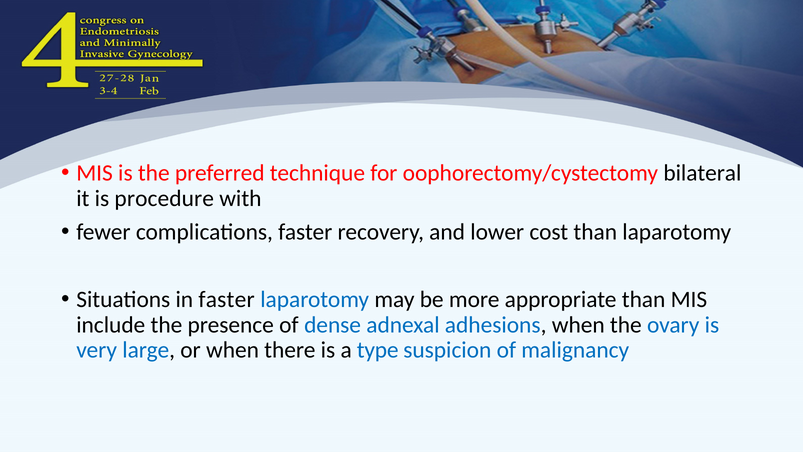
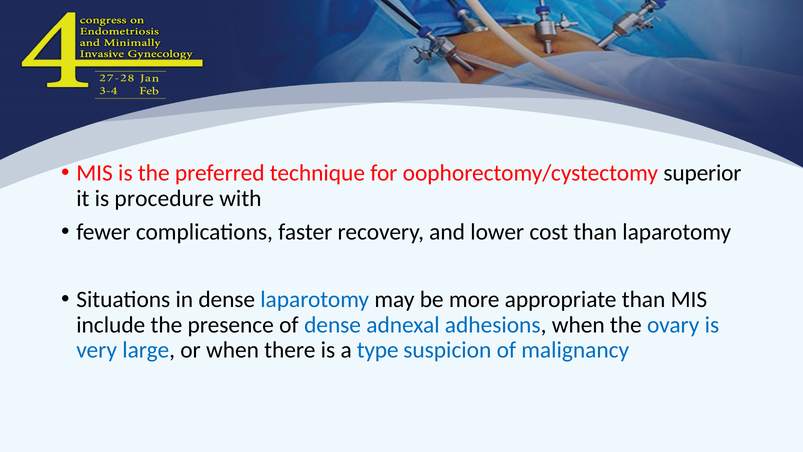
bilateral: bilateral -> superior
in faster: faster -> dense
